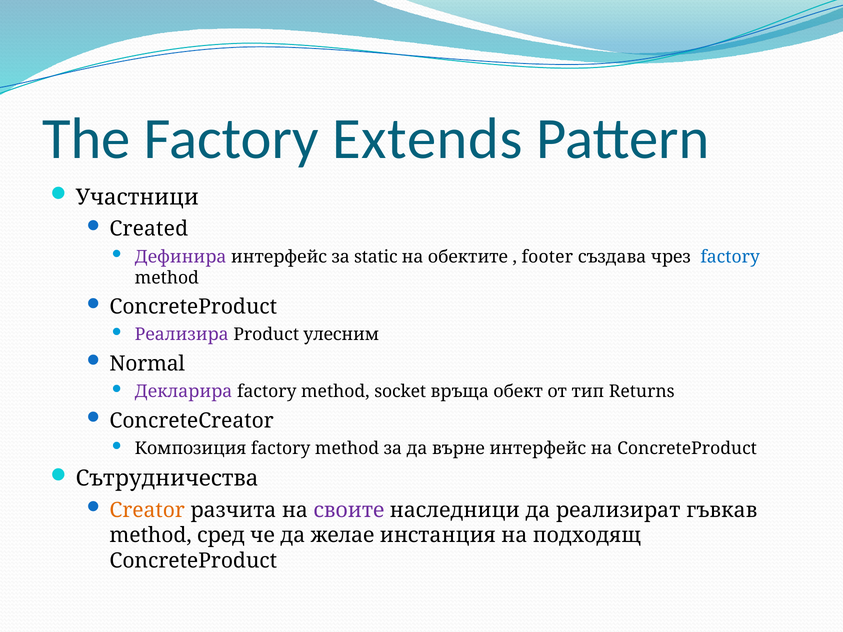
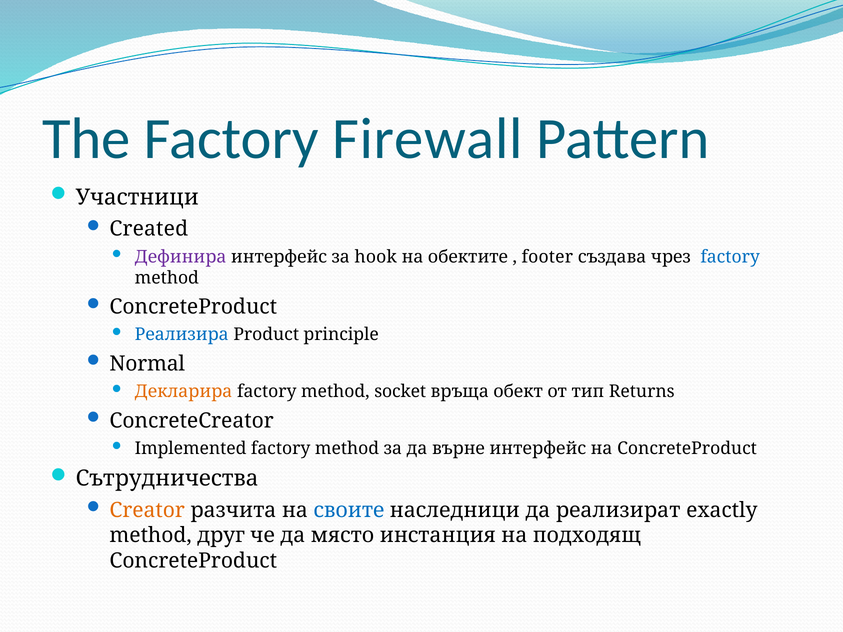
Extends: Extends -> Firewall
static: static -> hook
Реализира colour: purple -> blue
улесним: улесним -> principle
Декларира colour: purple -> orange
Композиция: Композиция -> Implemented
своите colour: purple -> blue
гъвкав: гъвкав -> exactly
сред: сред -> друг
желае: желае -> място
